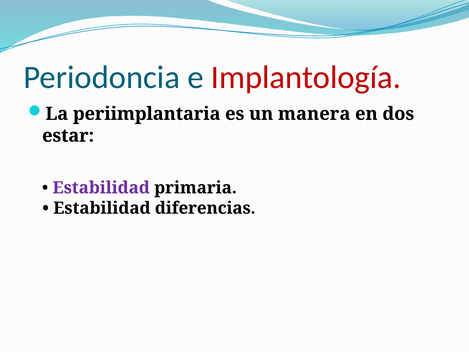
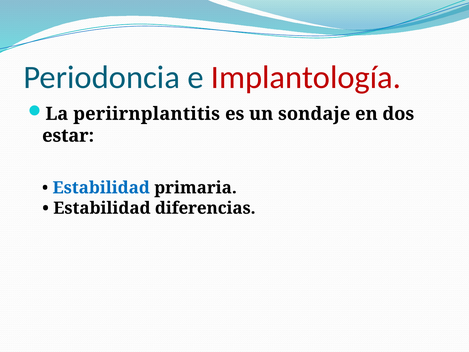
periimplantaria: periimplantaria -> periirnplantitis
manera: manera -> sondaje
Estabilidad at (101, 188) colour: purple -> blue
